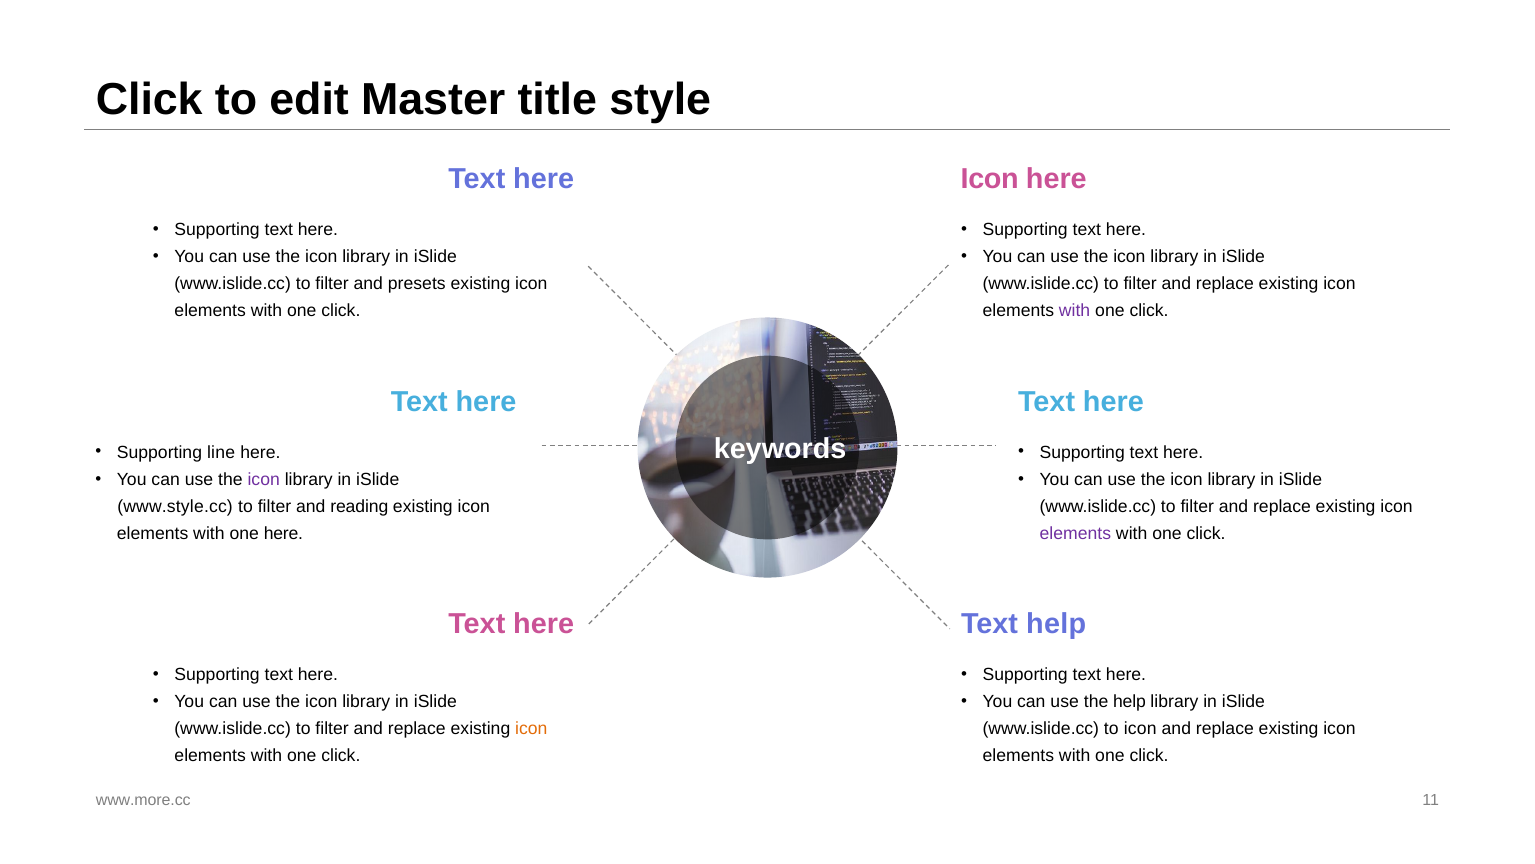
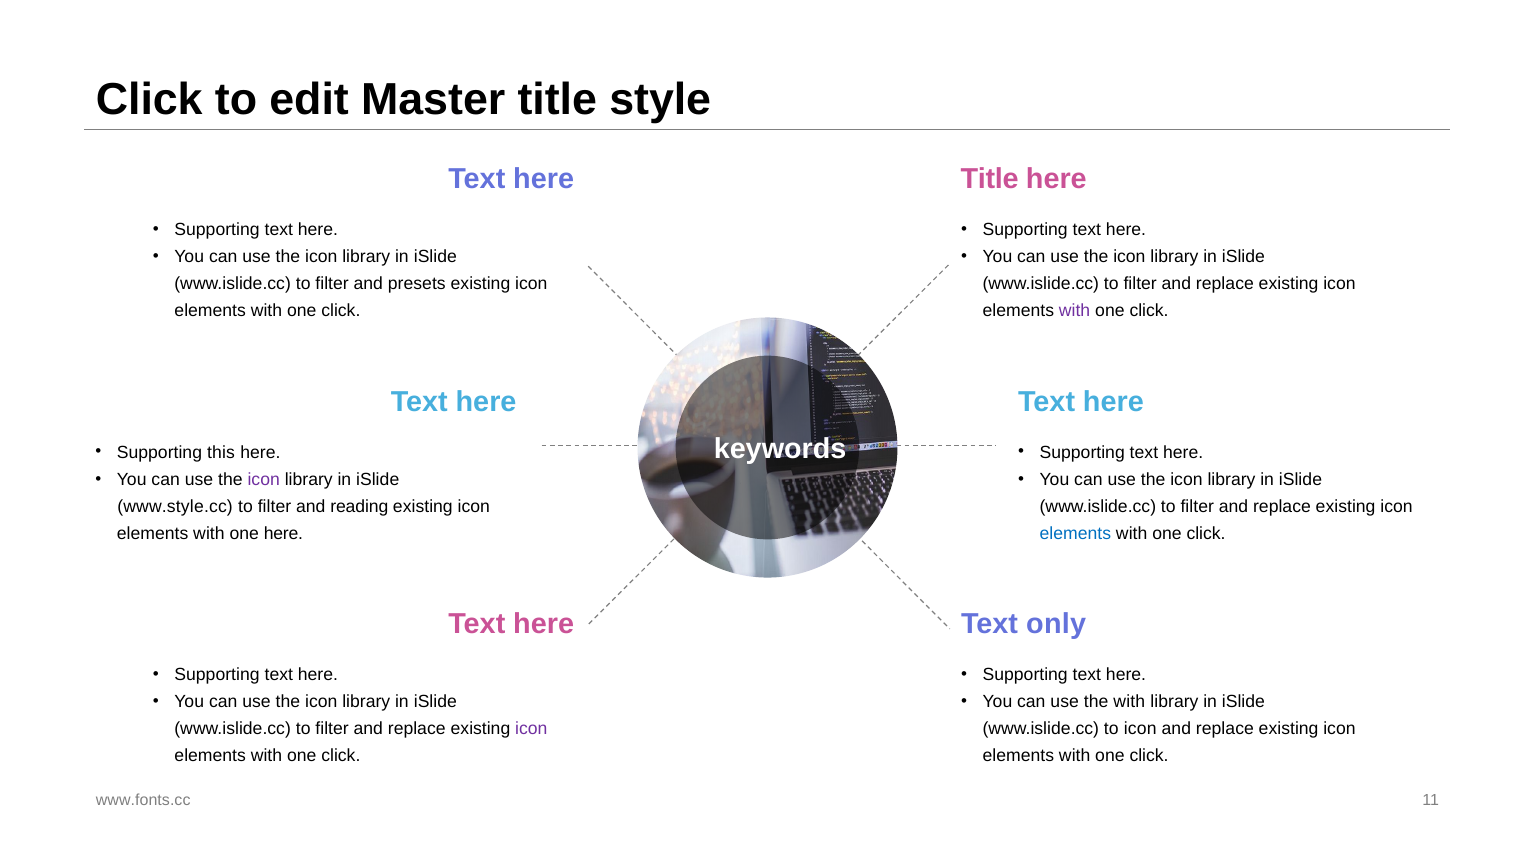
Icon at (990, 179): Icon -> Title
line: line -> this
elements at (1075, 533) colour: purple -> blue
Text help: help -> only
the help: help -> with
icon at (531, 728) colour: orange -> purple
www.more.cc: www.more.cc -> www.fonts.cc
